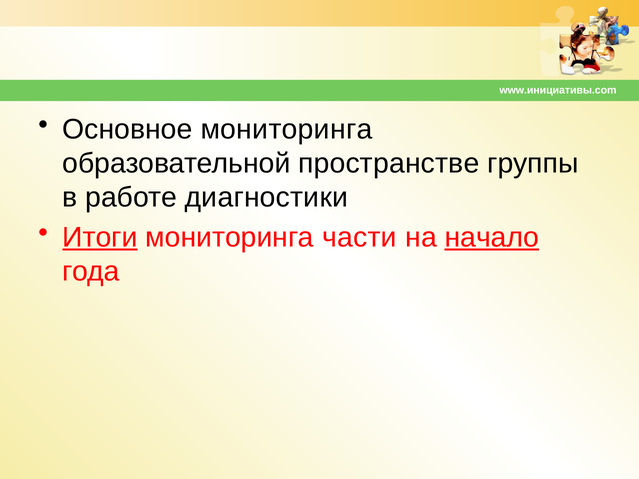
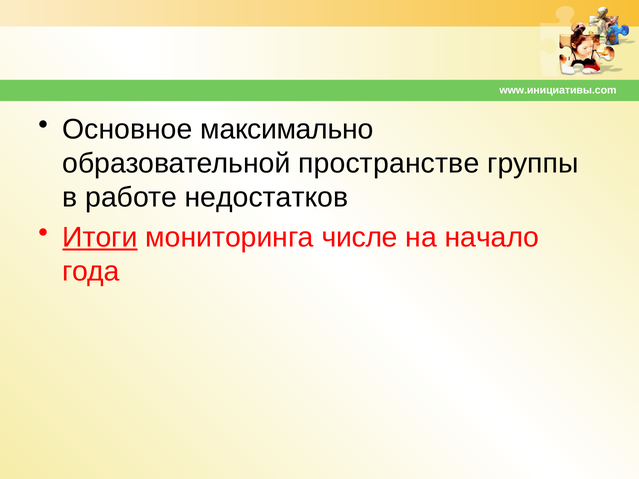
Основное мониторинга: мониторинга -> максимально
диагностики: диагностики -> недостатков
части: части -> числе
начало underline: present -> none
